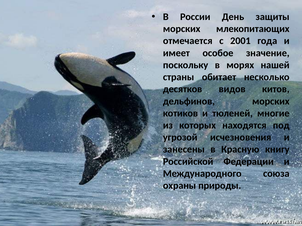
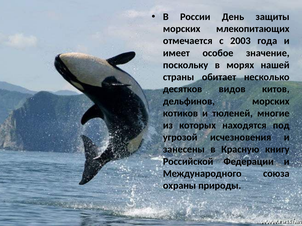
2001: 2001 -> 2003
